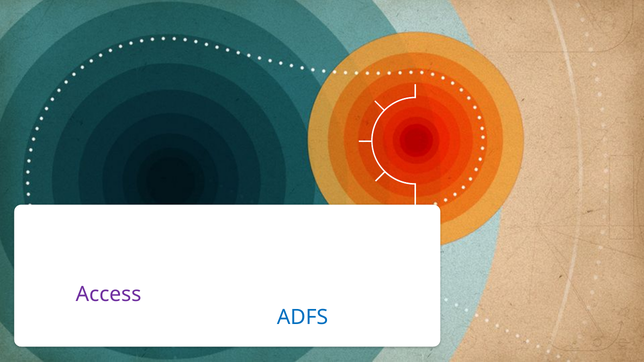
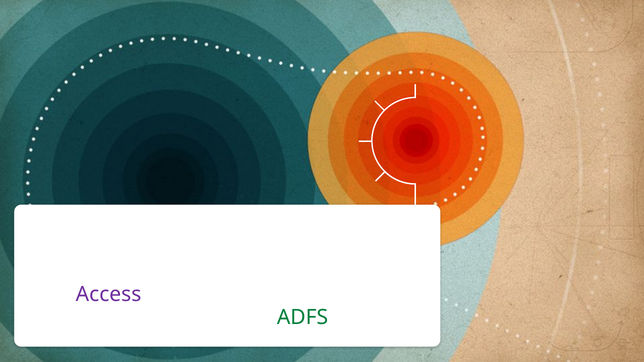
ADFS colour: blue -> green
